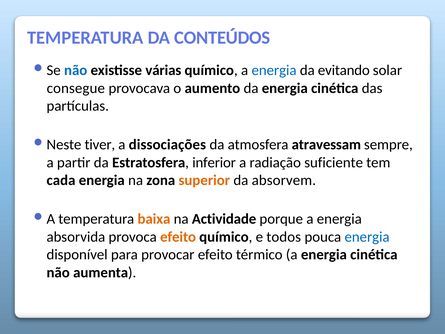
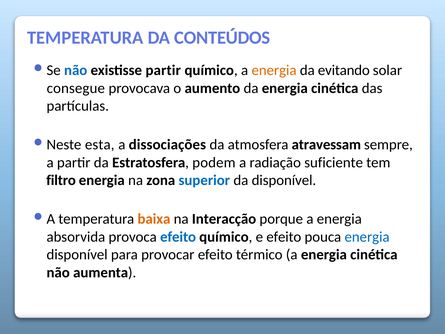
existisse várias: várias -> partir
energia at (274, 70) colour: blue -> orange
tiver: tiver -> esta
inferior: inferior -> podem
cada: cada -> filtro
superior colour: orange -> blue
da absorvem: absorvem -> disponível
Actividade: Actividade -> Interacção
efeito at (178, 237) colour: orange -> blue
e todos: todos -> efeito
